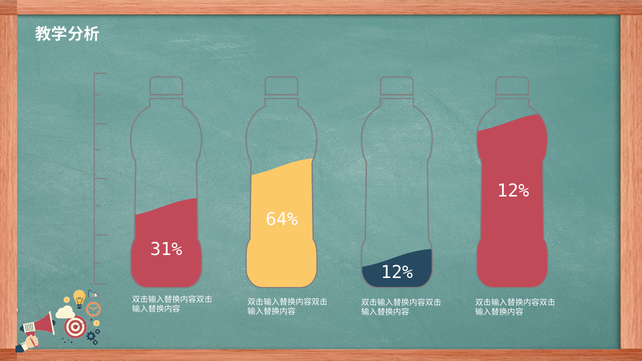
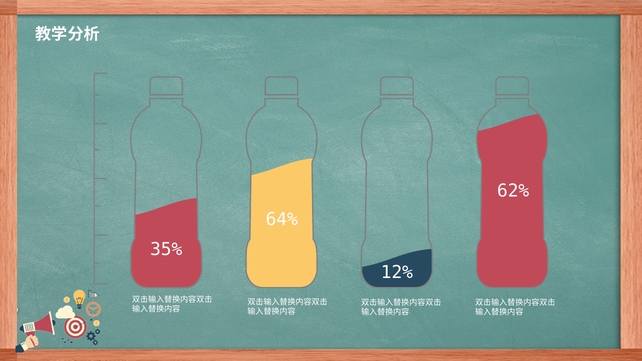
12% at (513, 191): 12% -> 62%
31%: 31% -> 35%
